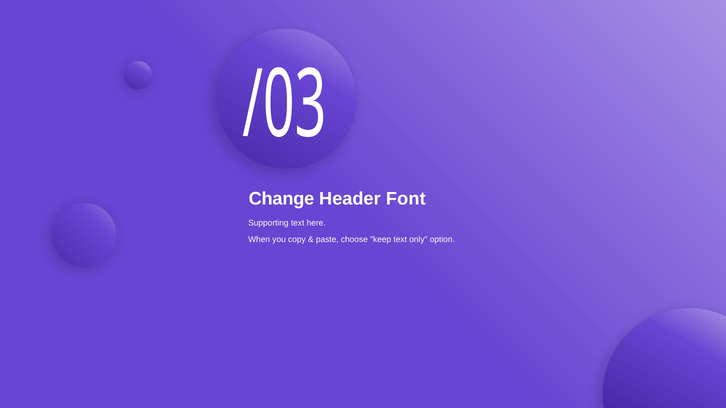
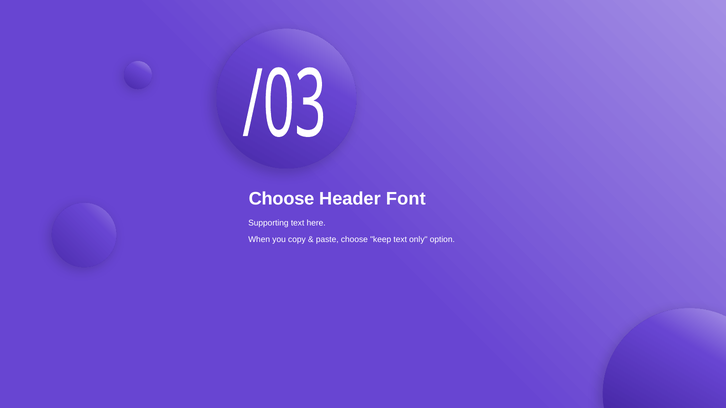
Change at (281, 199): Change -> Choose
